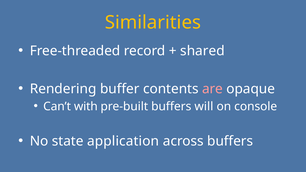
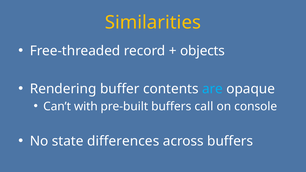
shared: shared -> objects
are colour: pink -> light blue
will: will -> call
application: application -> differences
